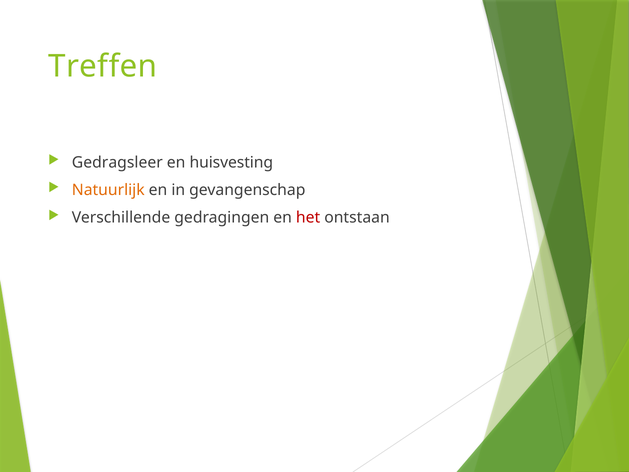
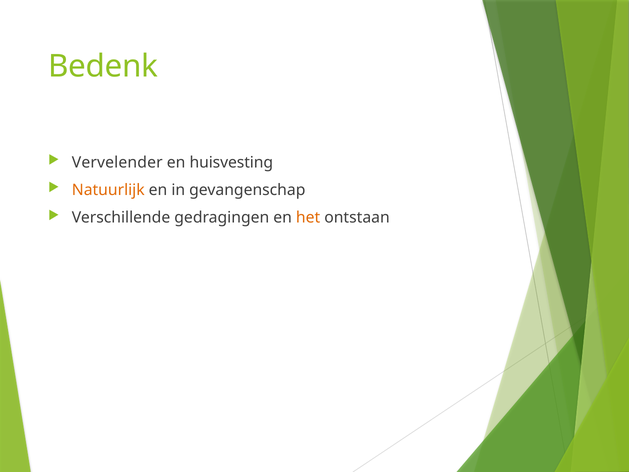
Treffen: Treffen -> Bedenk
Gedragsleer: Gedragsleer -> Vervelender
het colour: red -> orange
